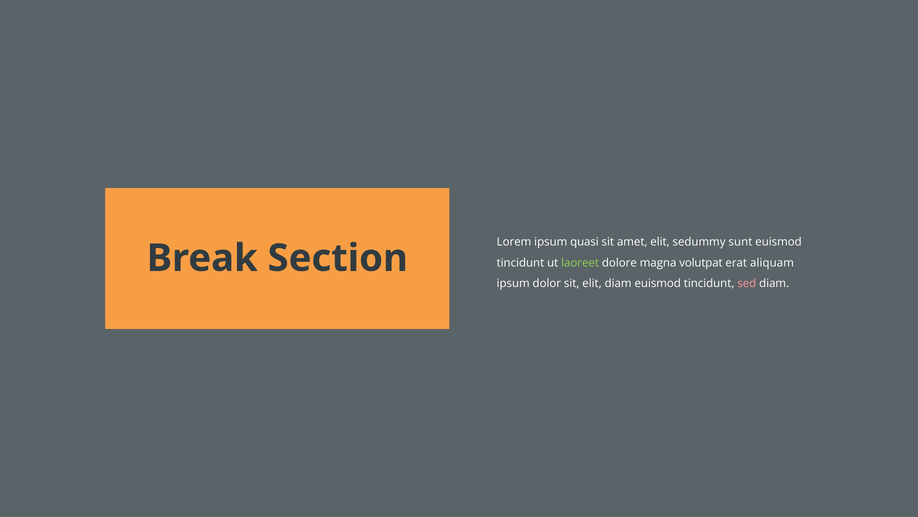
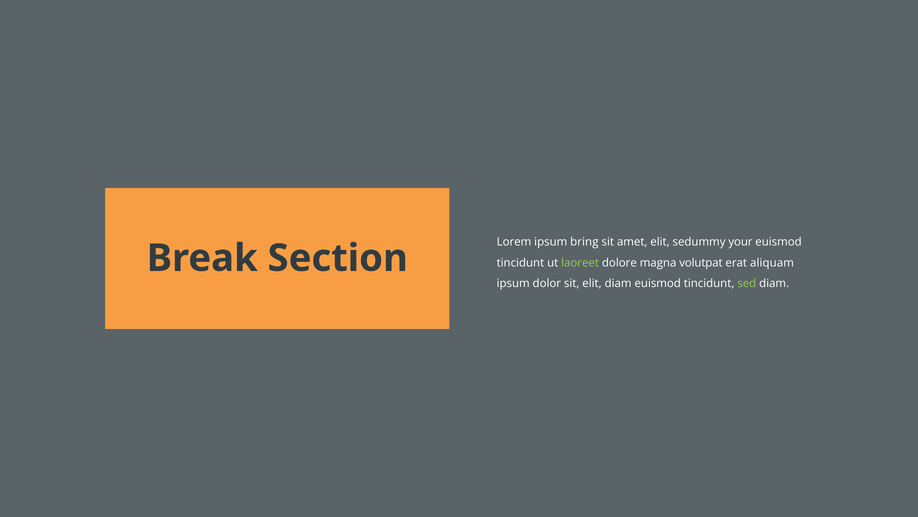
quasi: quasi -> bring
sunt: sunt -> your
sed colour: pink -> light green
